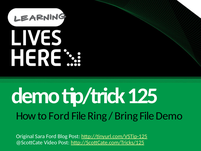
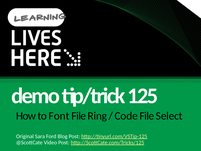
to Ford: Ford -> Font
Bring: Bring -> Code
File Demo: Demo -> Select
